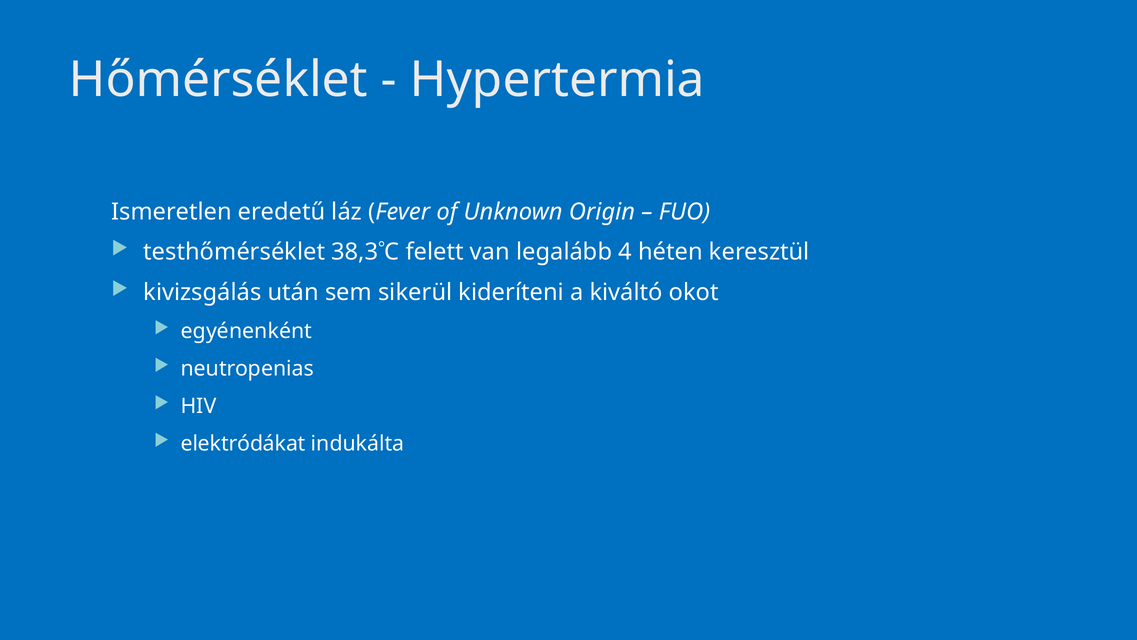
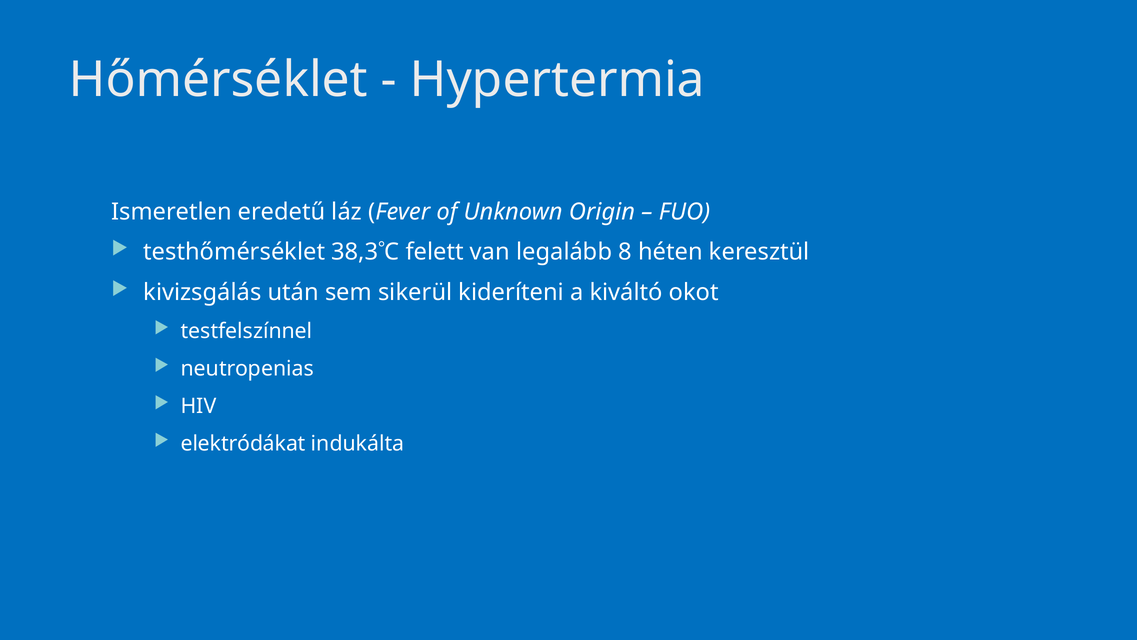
4: 4 -> 8
egyénenként: egyénenként -> testfelszínnel
